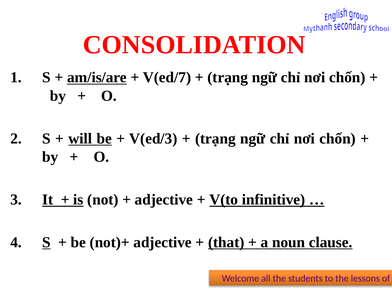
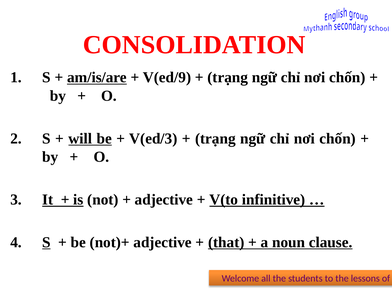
V(ed/7: V(ed/7 -> V(ed/9
